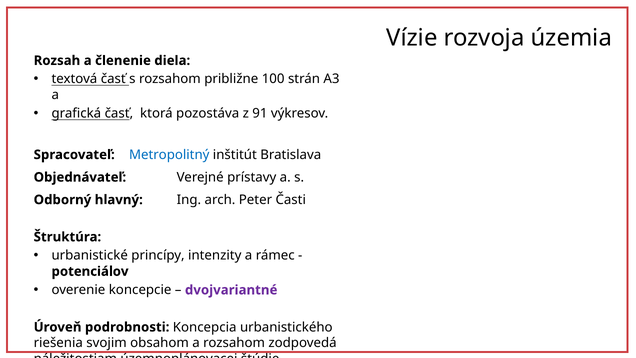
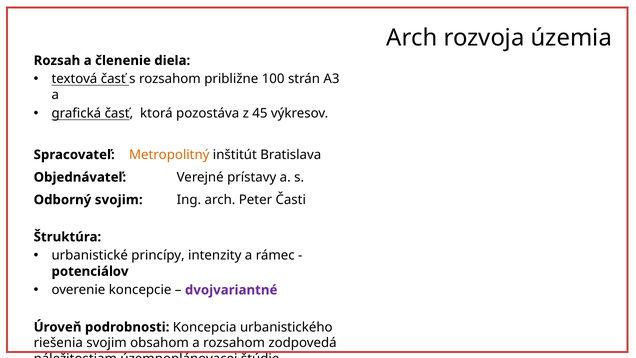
Vízie at (412, 38): Vízie -> Arch
91: 91 -> 45
Metropolitný colour: blue -> orange
Odborný hlavný: hlavný -> svojim
